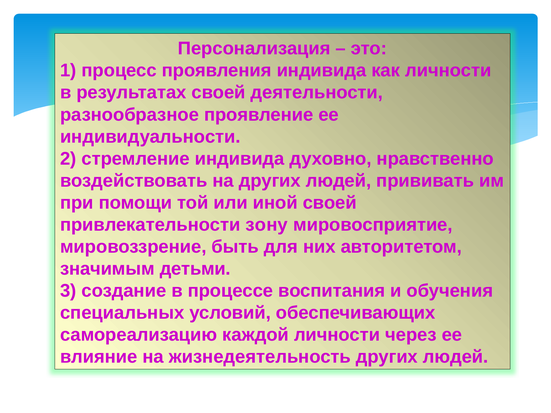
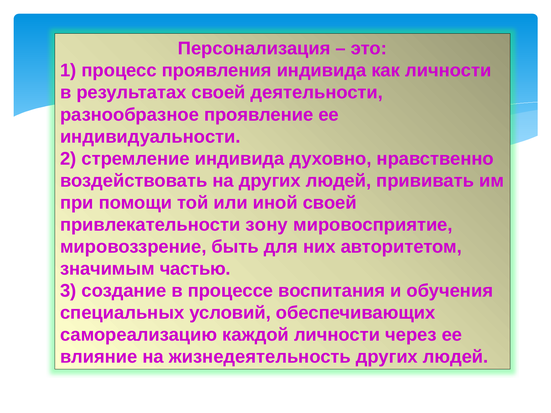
детьми: детьми -> частью
